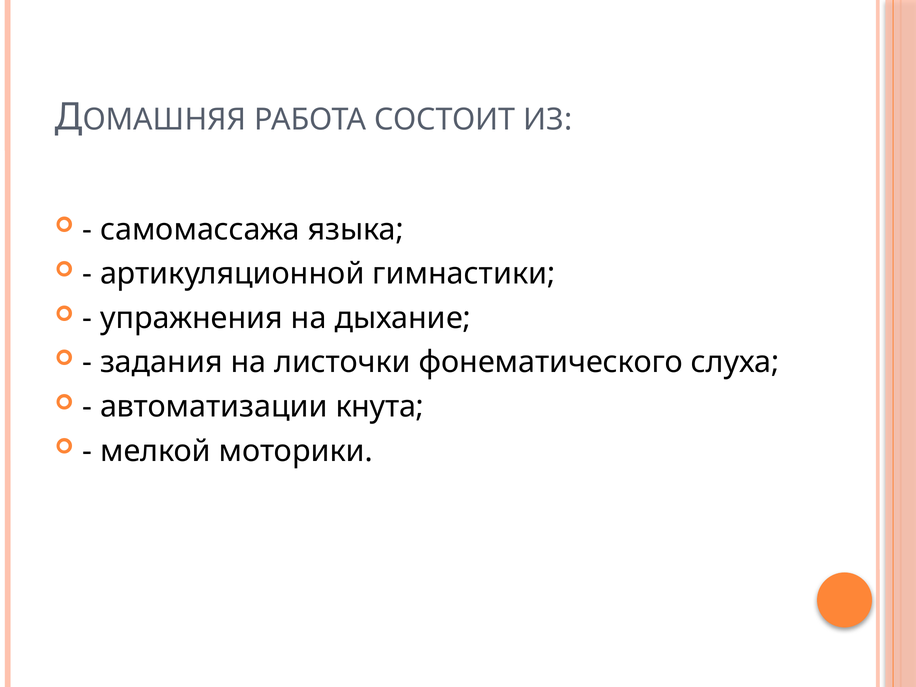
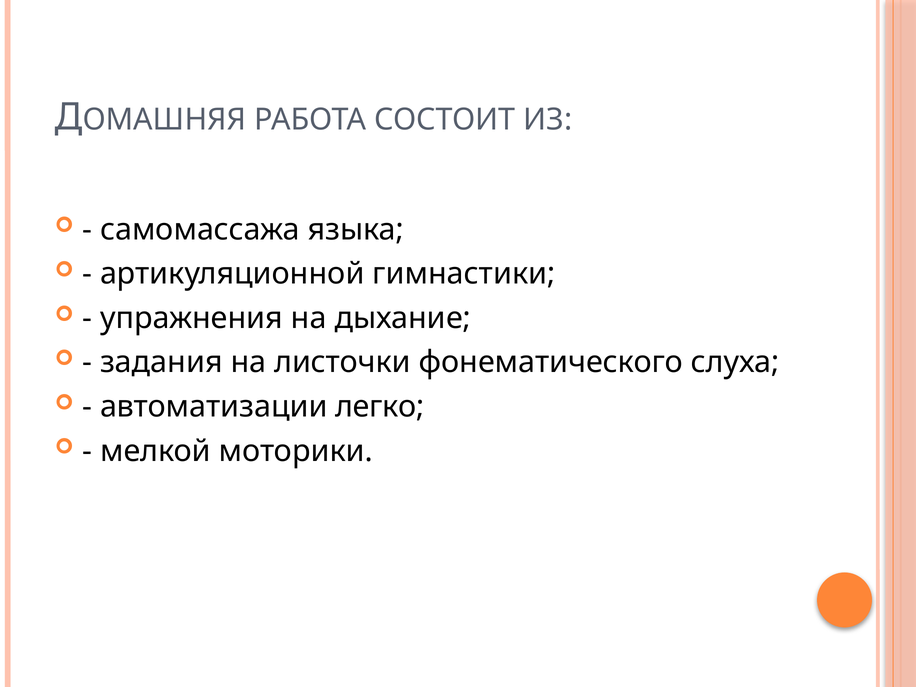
кнута: кнута -> легко
